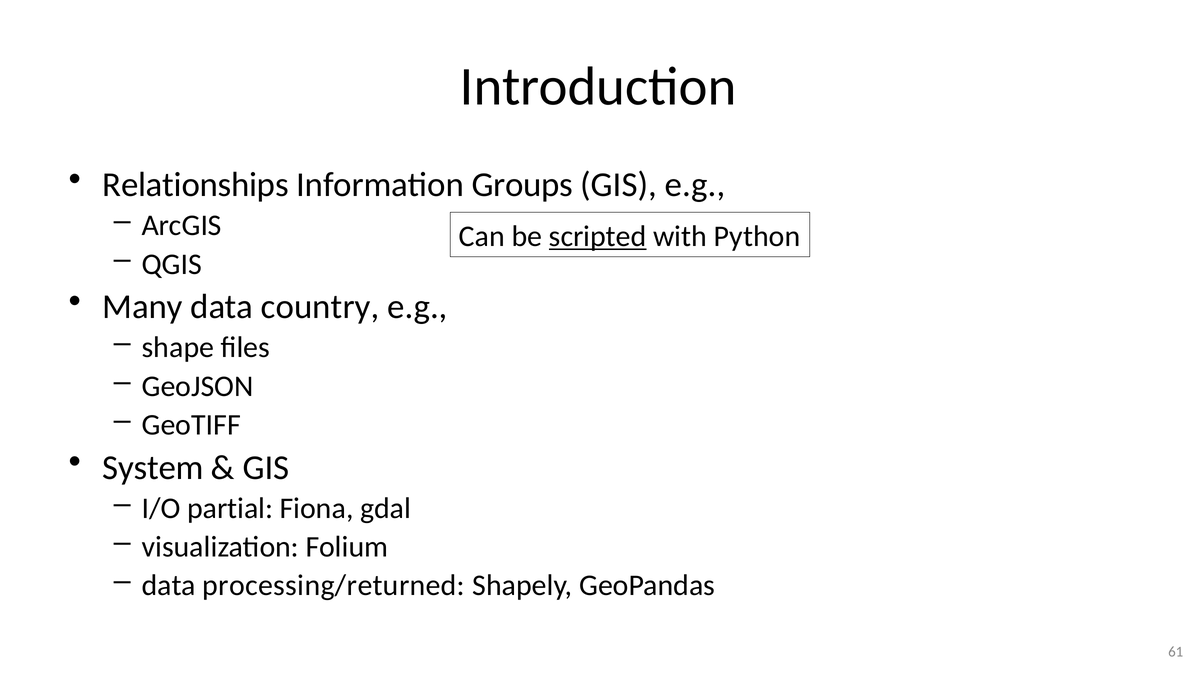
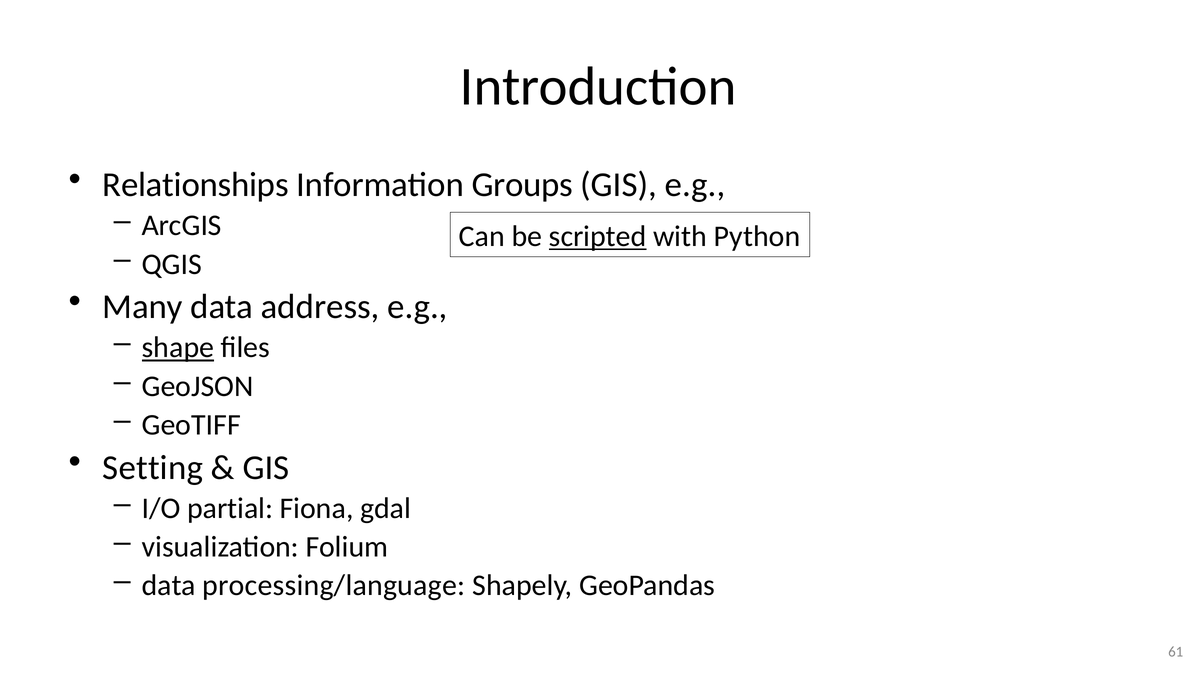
country: country -> address
shape underline: none -> present
System: System -> Setting
processing/returned: processing/returned -> processing/language
